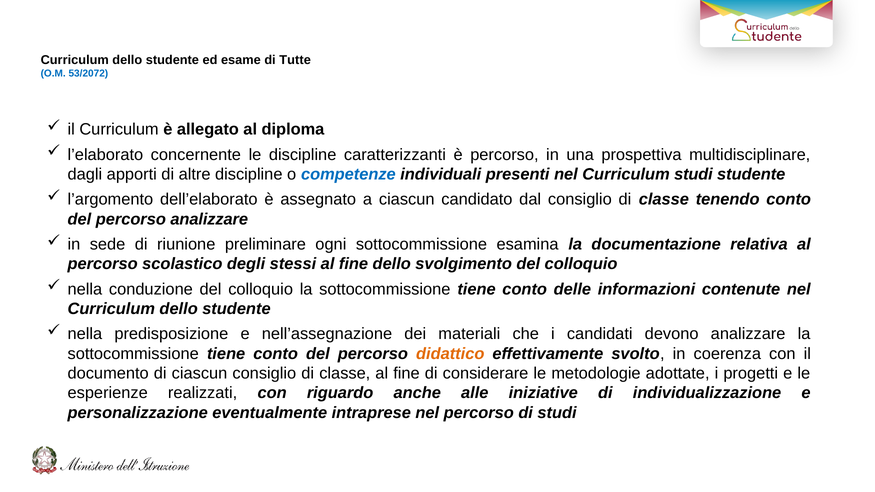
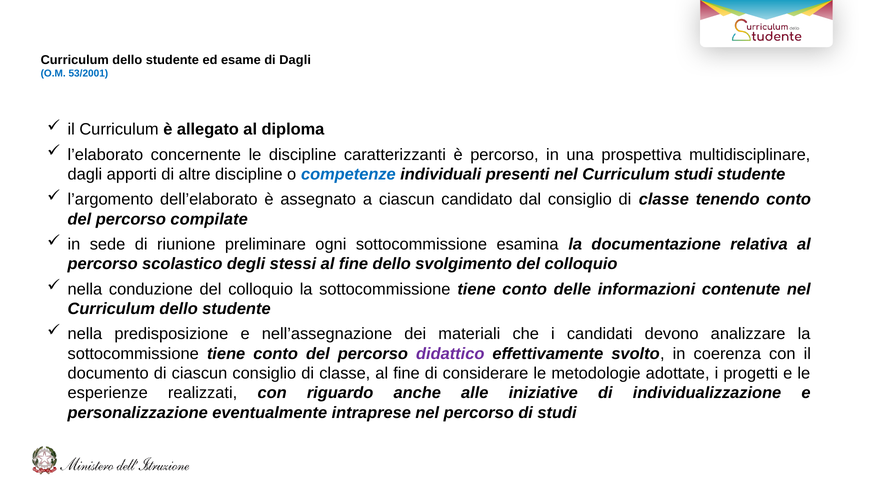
di Tutte: Tutte -> Dagli
53/2072: 53/2072 -> 53/2001
percorso analizzare: analizzare -> compilate
didattico colour: orange -> purple
